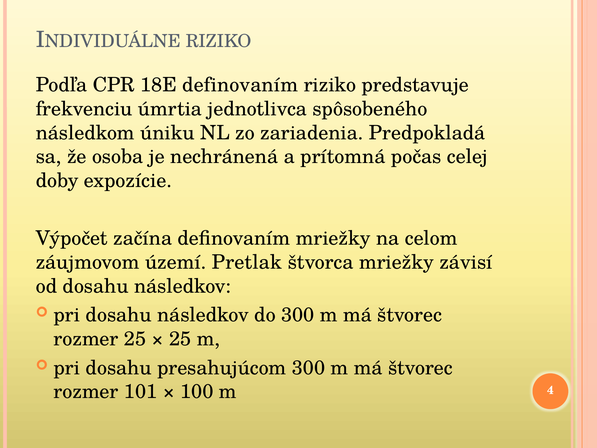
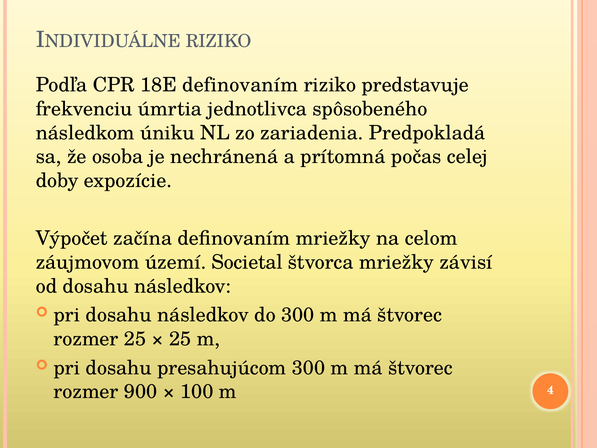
Pretlak: Pretlak -> Societal
101: 101 -> 900
